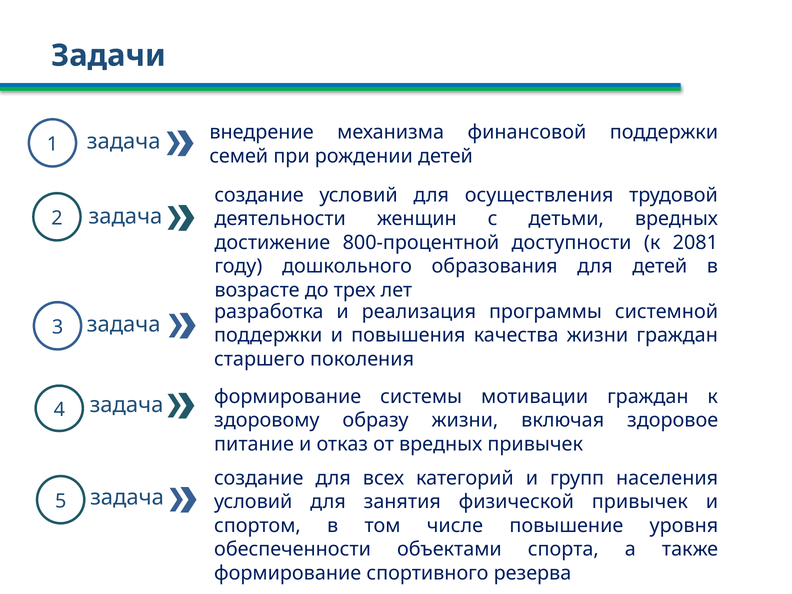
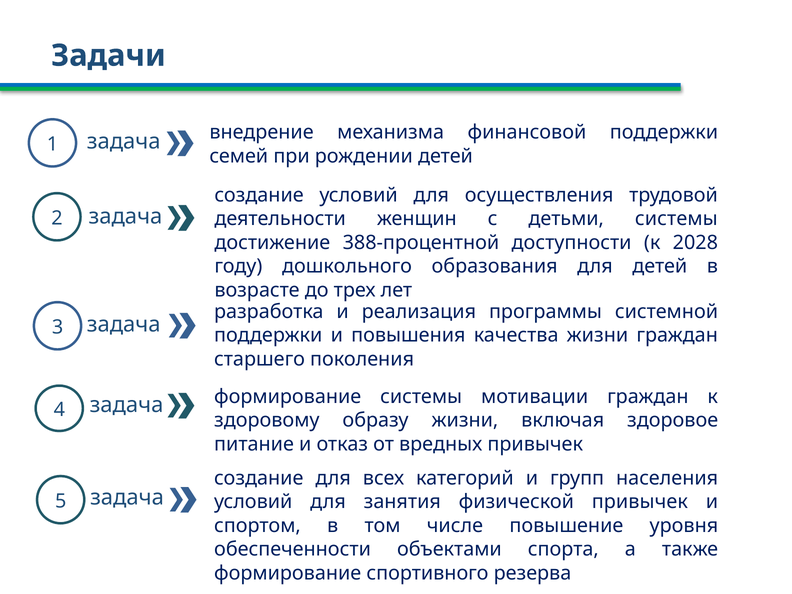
детьми вредных: вредных -> системы
800-процентной: 800-процентной -> 388-процентной
2081: 2081 -> 2028
